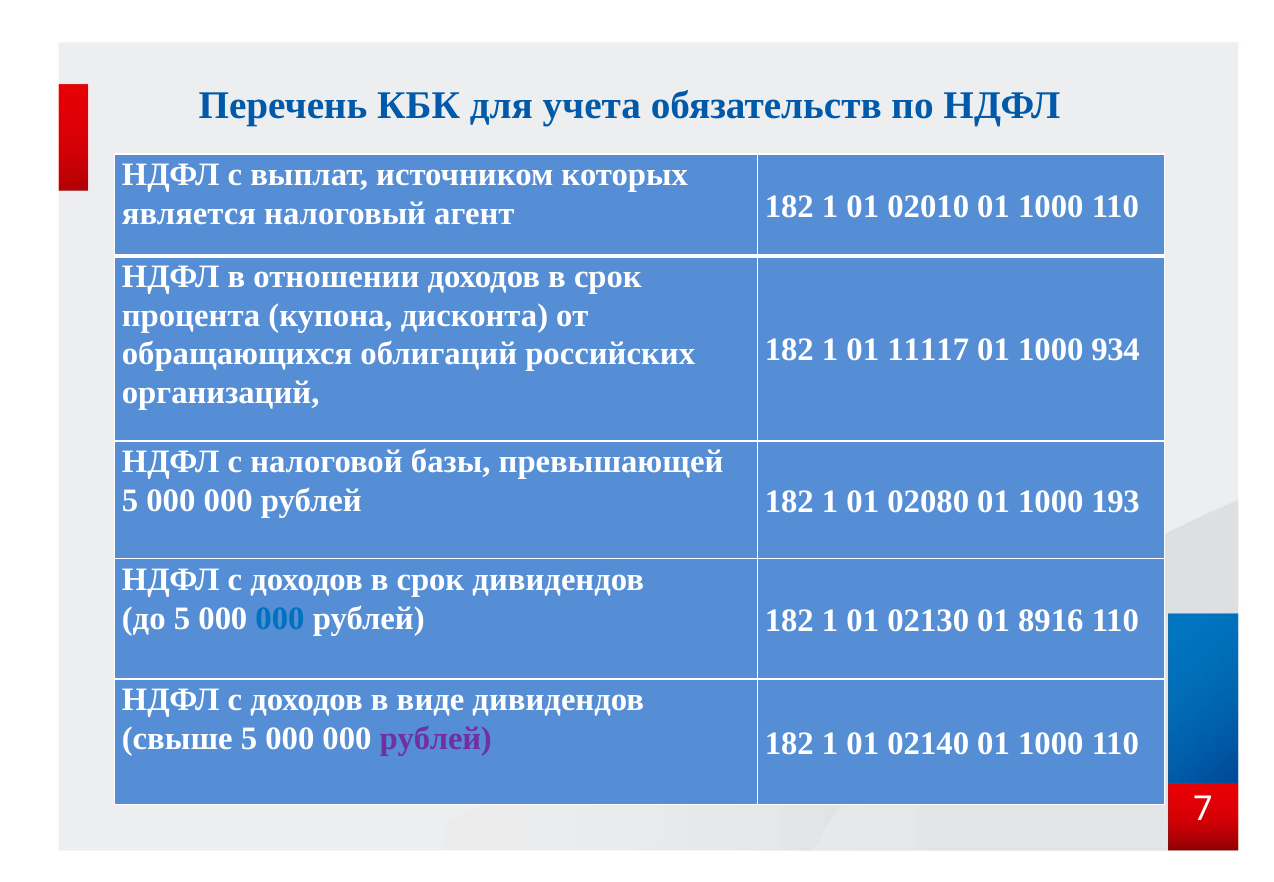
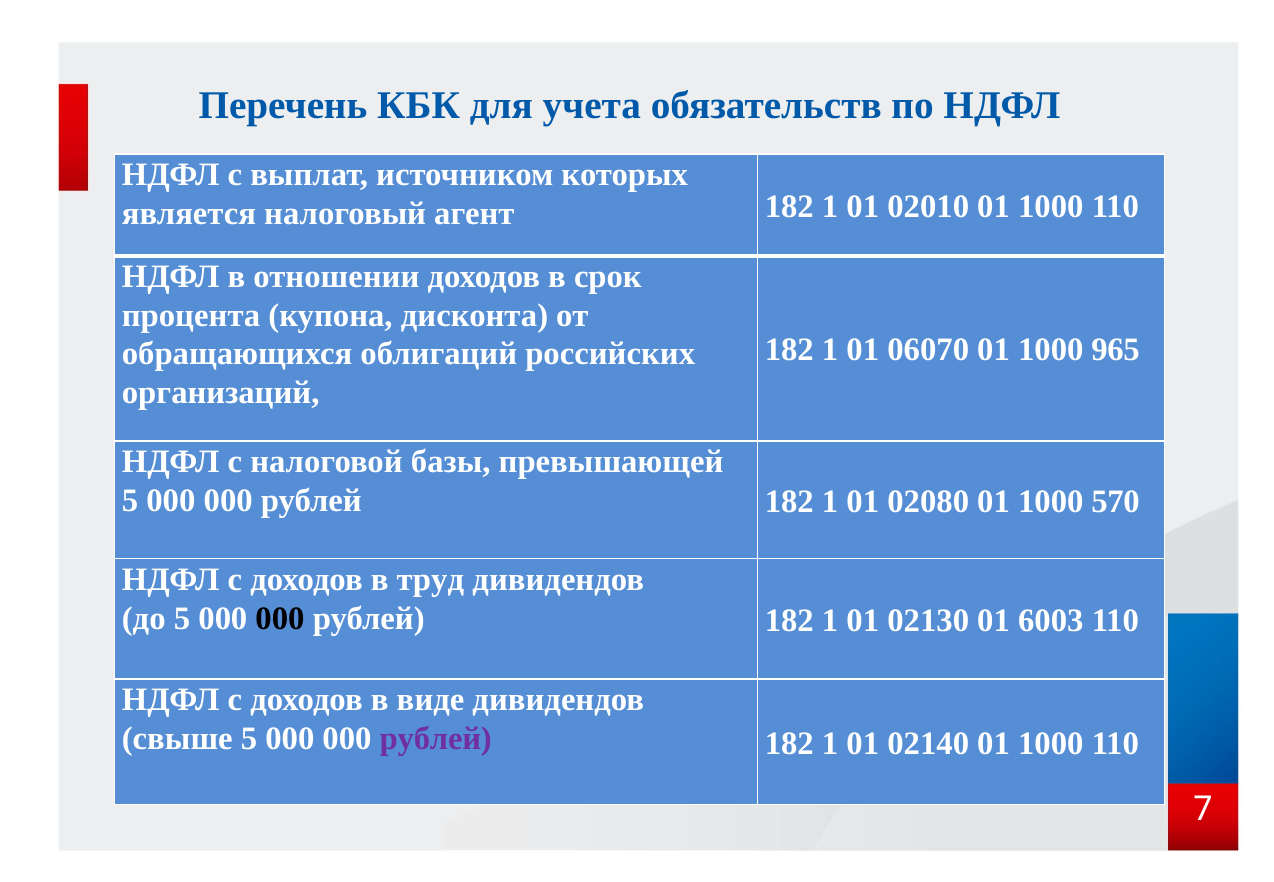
11117: 11117 -> 06070
934: 934 -> 965
193: 193 -> 570
с доходов в срок: срок -> труд
000 at (280, 618) colour: blue -> black
8916: 8916 -> 6003
